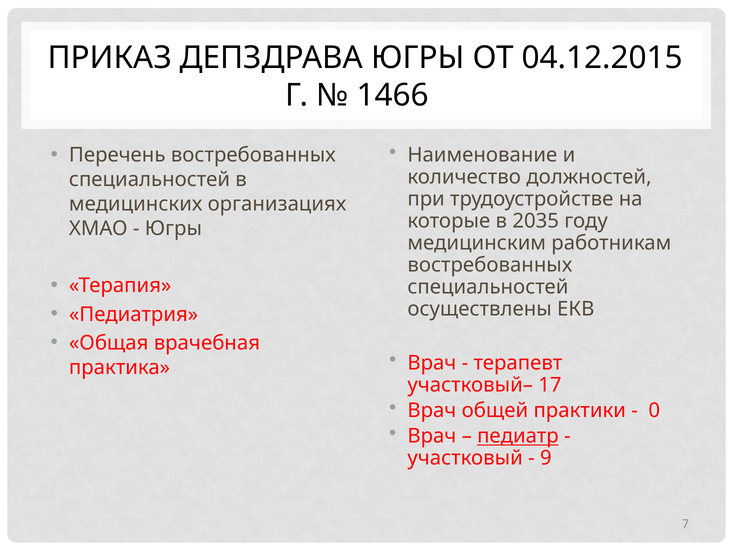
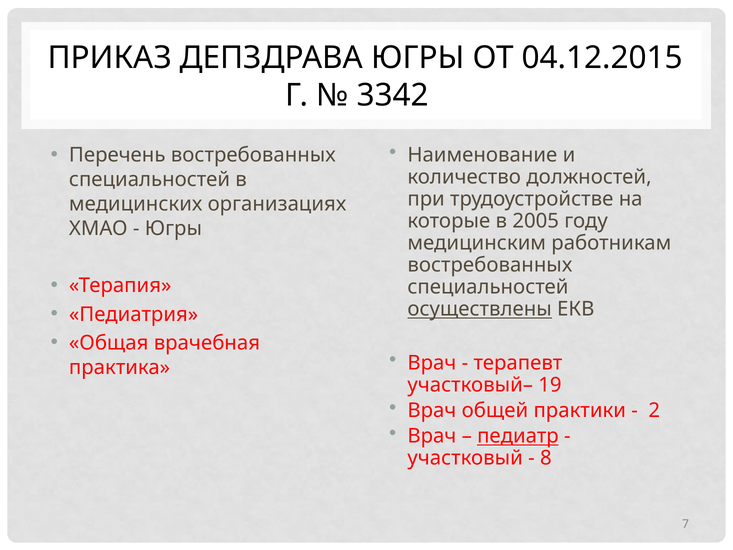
1466: 1466 -> 3342
2035: 2035 -> 2005
осуществлены underline: none -> present
17: 17 -> 19
0: 0 -> 2
9: 9 -> 8
